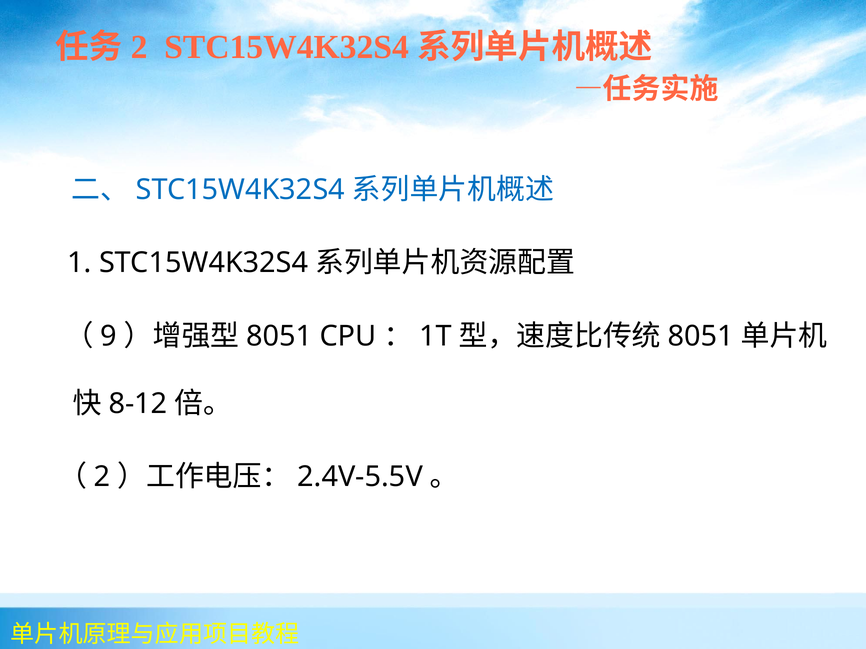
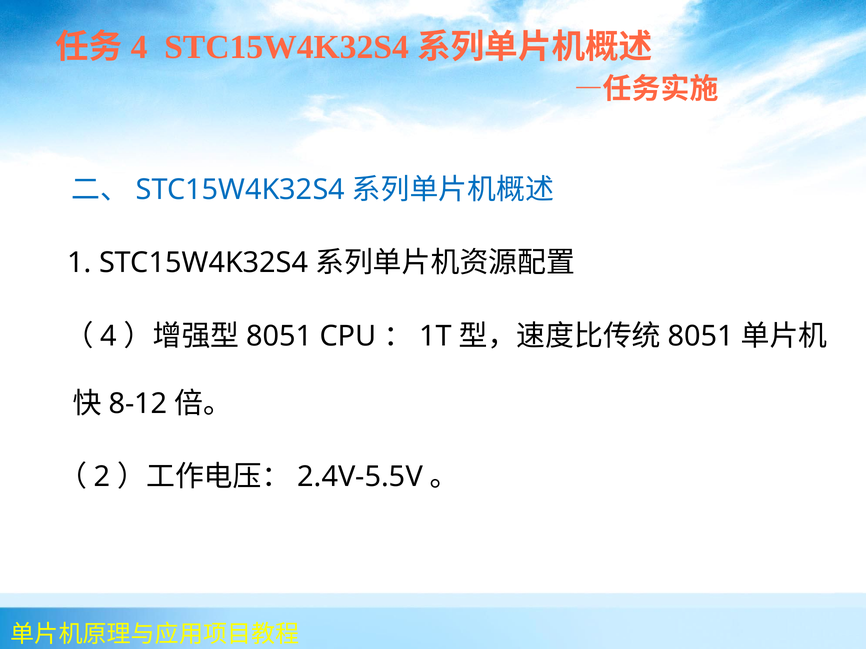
2 at (139, 47): 2 -> 4
9 at (109, 336): 9 -> 4
